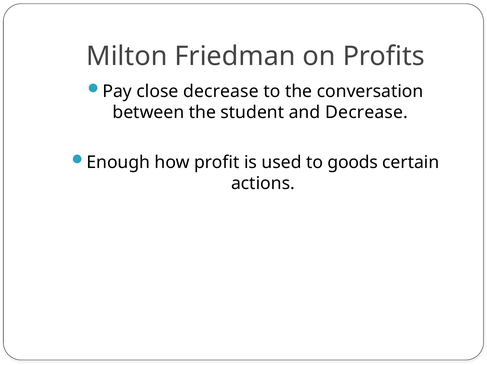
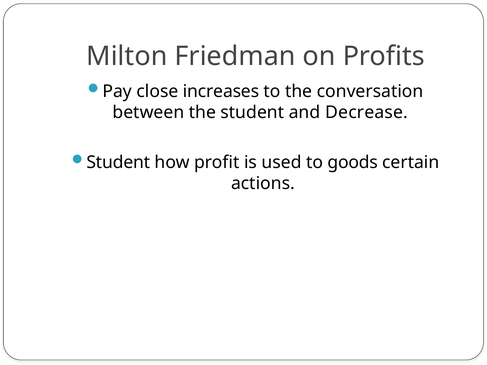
close decrease: decrease -> increases
Enough at (118, 162): Enough -> Student
